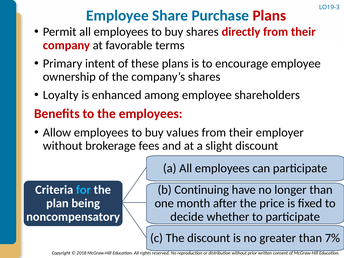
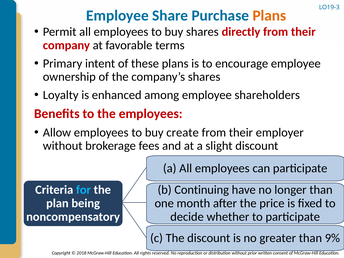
Plans at (269, 15) colour: red -> orange
values: values -> create
7%: 7% -> 9%
